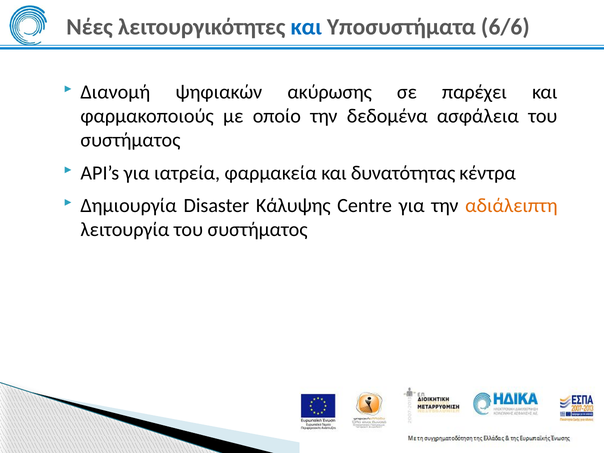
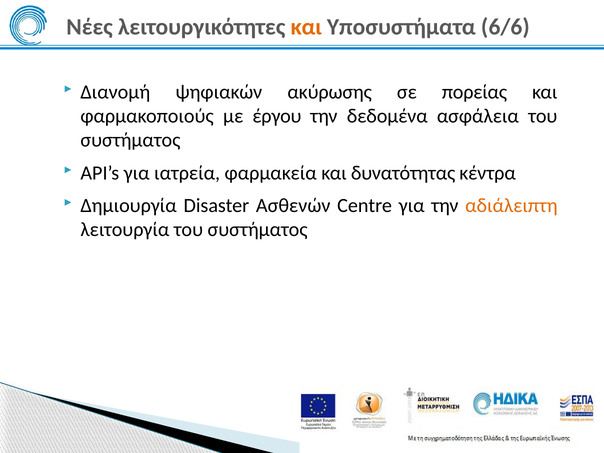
και at (306, 27) colour: blue -> orange
παρέχει: παρέχει -> πορείας
οποίο: οποίο -> έργου
Κάλυψης: Κάλυψης -> Ασθενών
